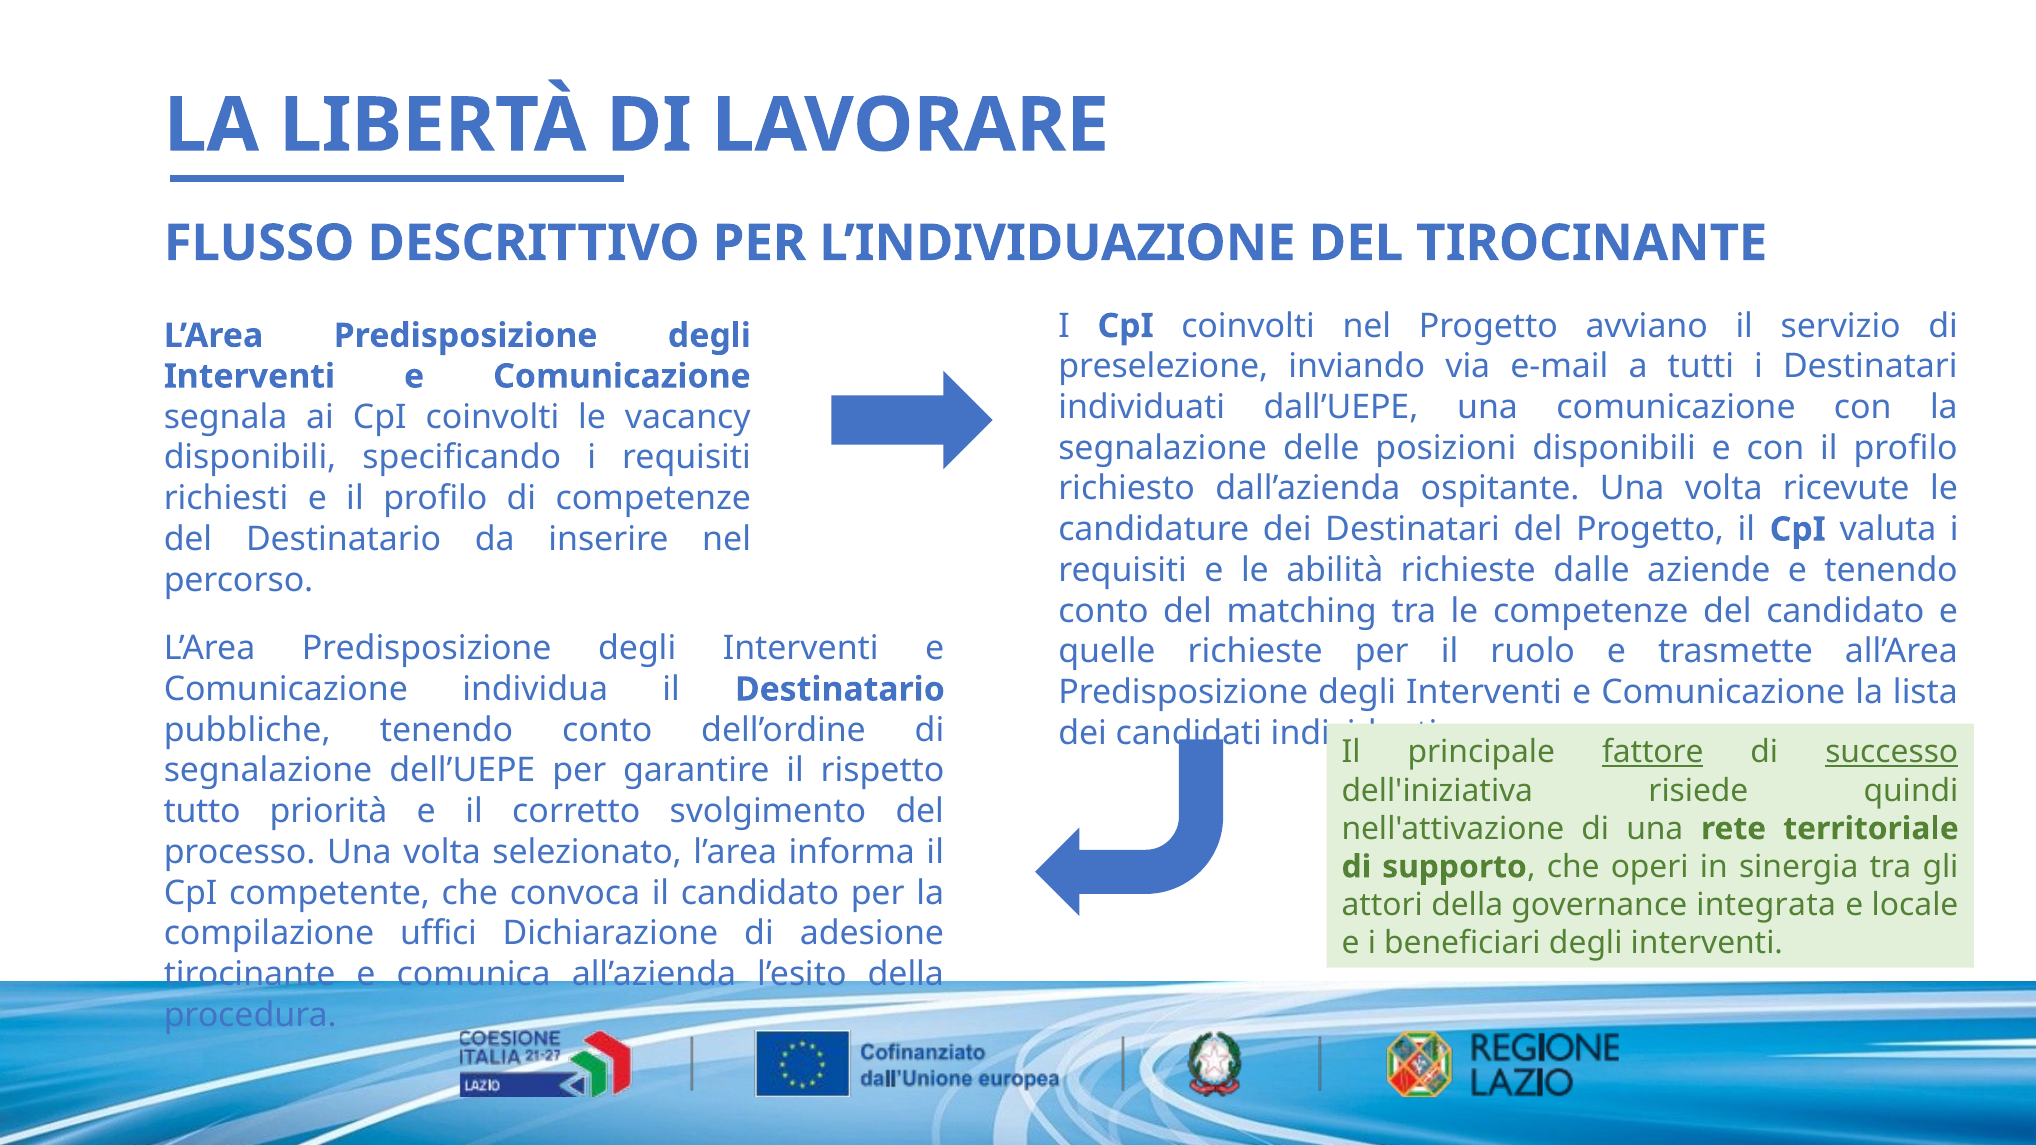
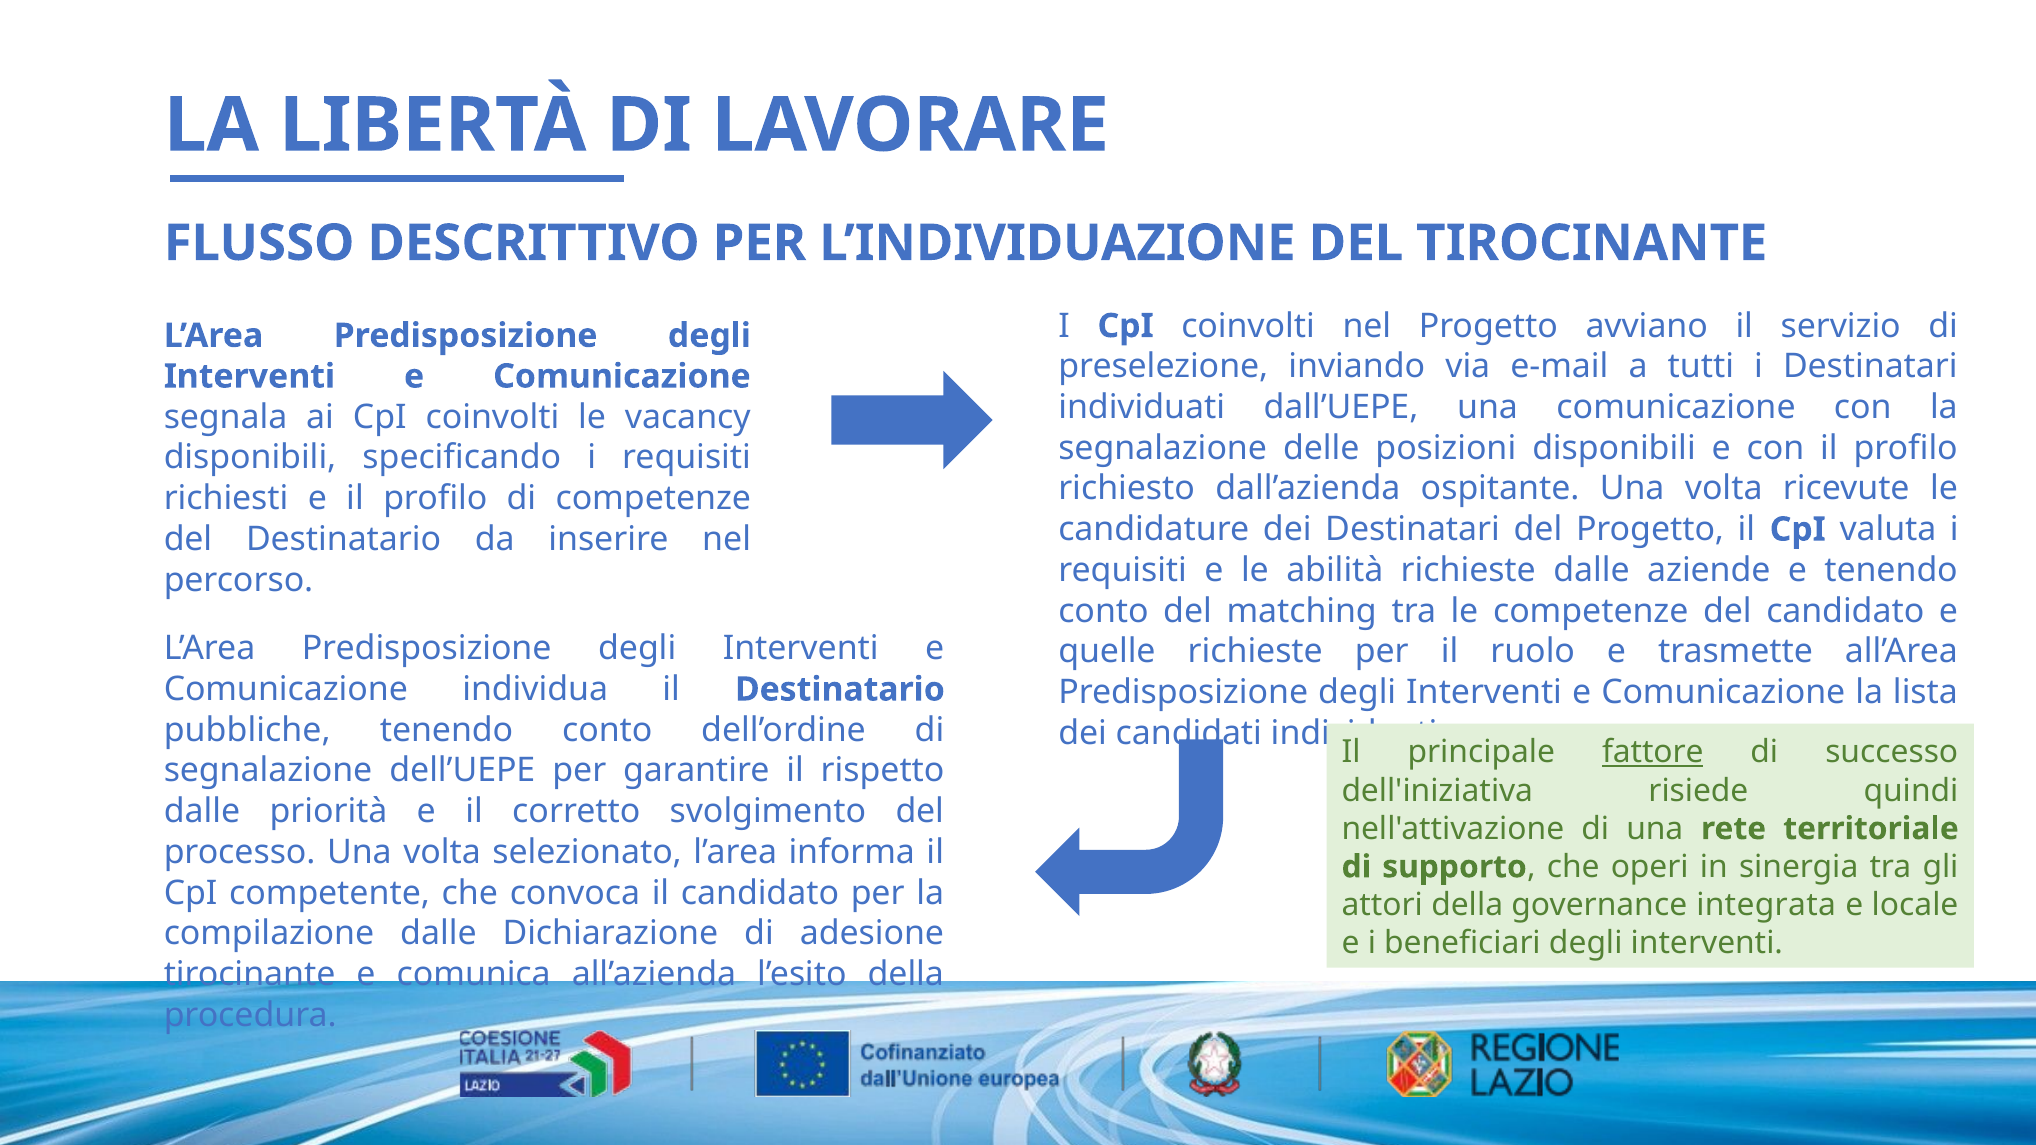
successo underline: present -> none
tutto at (202, 812): tutto -> dalle
compilazione uffici: uffici -> dalle
